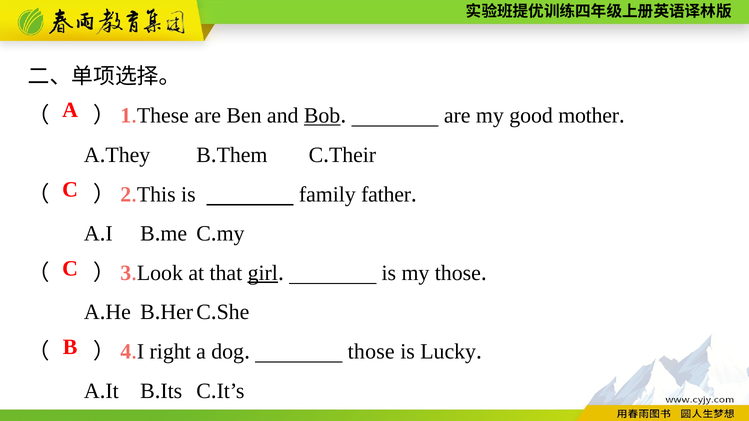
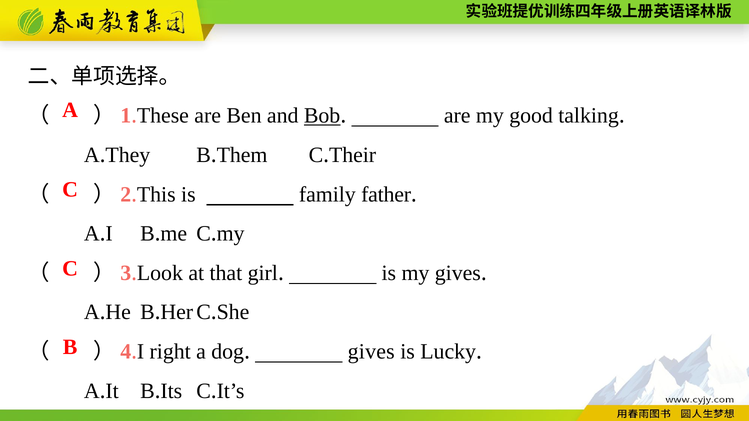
mother: mother -> talking
girl underline: present -> none
my those: those -> gives
those at (371, 352): those -> gives
